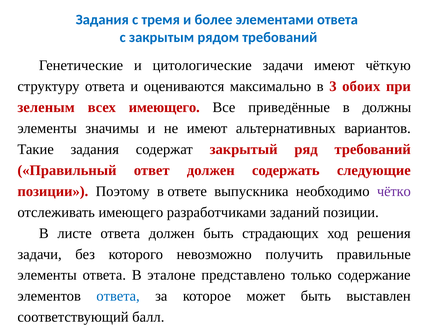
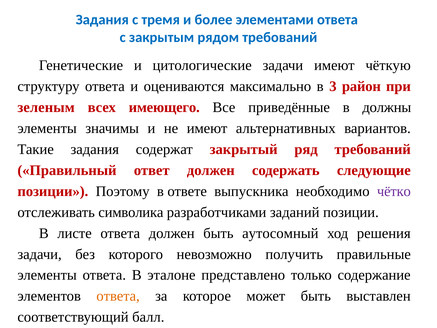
обоих: обоих -> район
отслеживать имеющего: имеющего -> символика
страдающих: страдающих -> аутосомный
ответа at (118, 296) colour: blue -> orange
